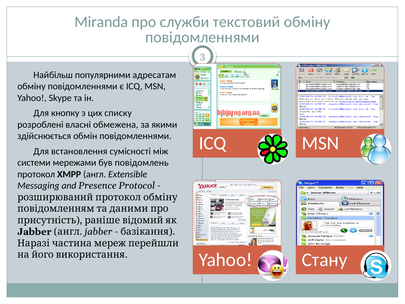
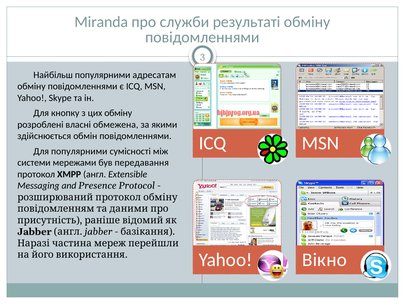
текстовий: текстовий -> результаті
цих списку: списку -> обміну
Для встановлення: встановлення -> популярними
повідомлень: повідомлень -> передавання
Стану: Стану -> Вікно
